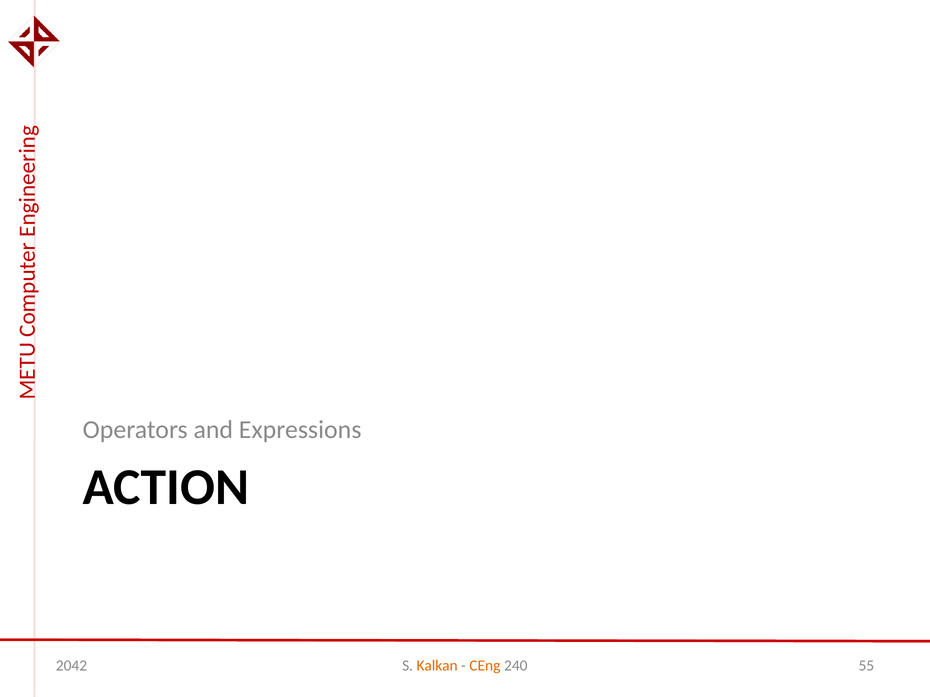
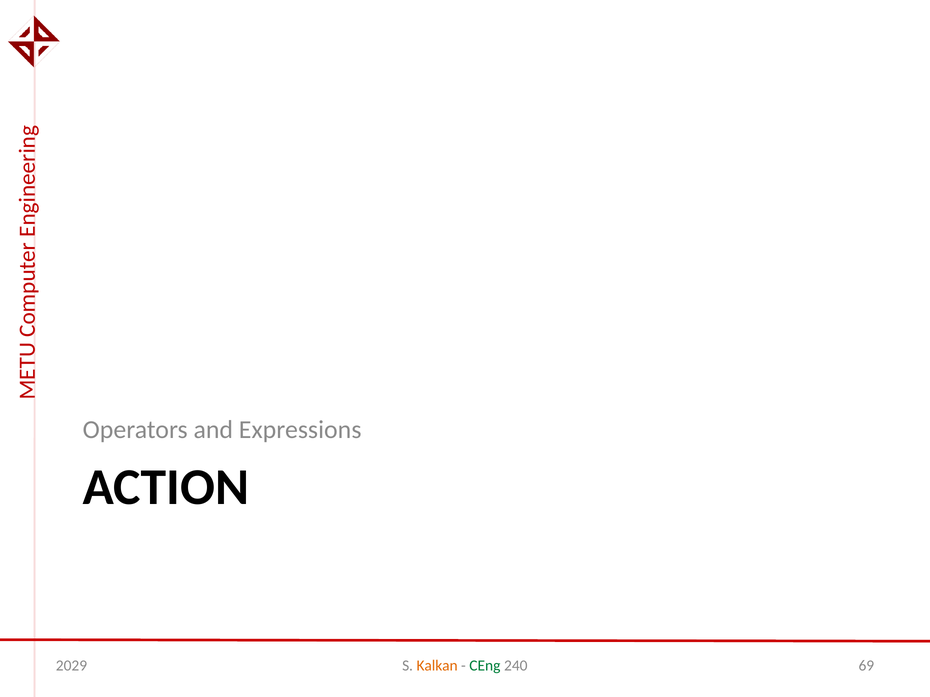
2042: 2042 -> 2029
CEng colour: orange -> green
55: 55 -> 69
